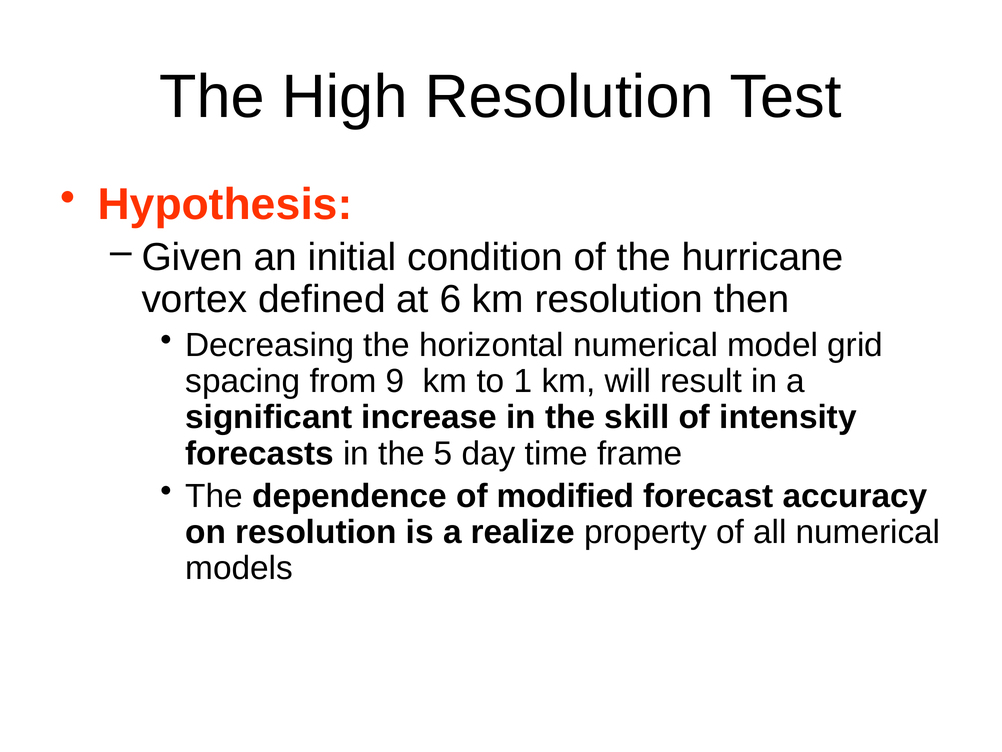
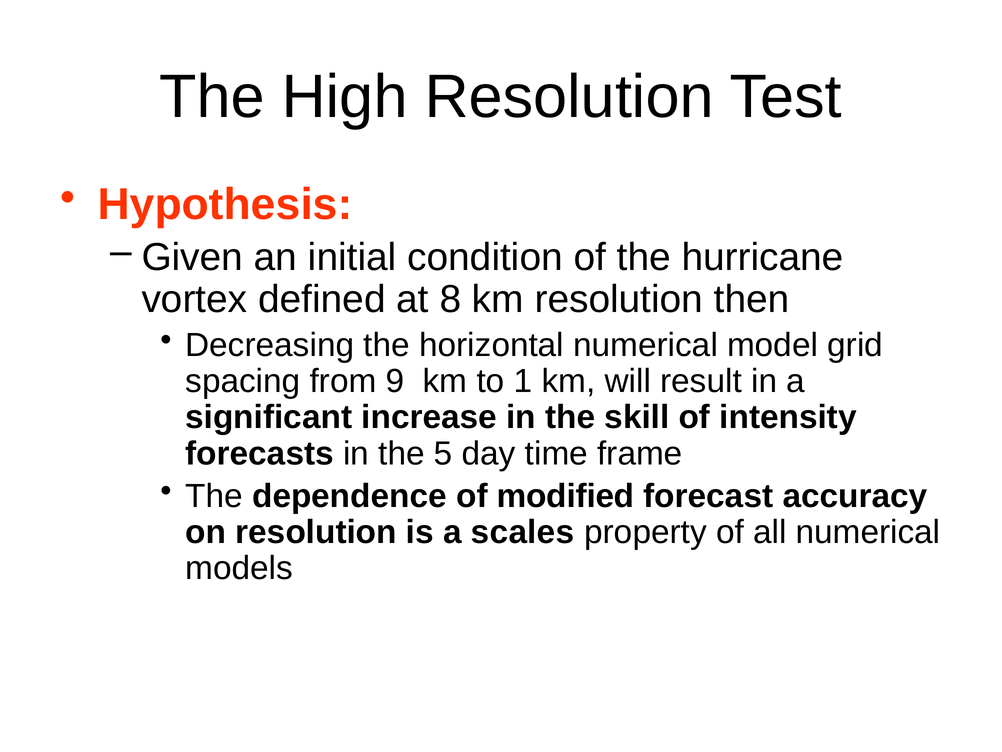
6: 6 -> 8
realize: realize -> scales
